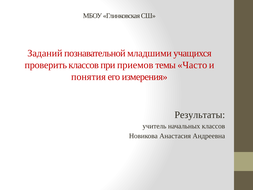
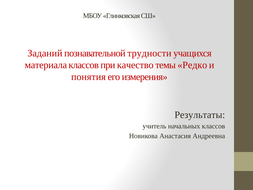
младшими: младшими -> трудности
проверить: проверить -> материала
приемов: приемов -> качество
Часто: Часто -> Редко
